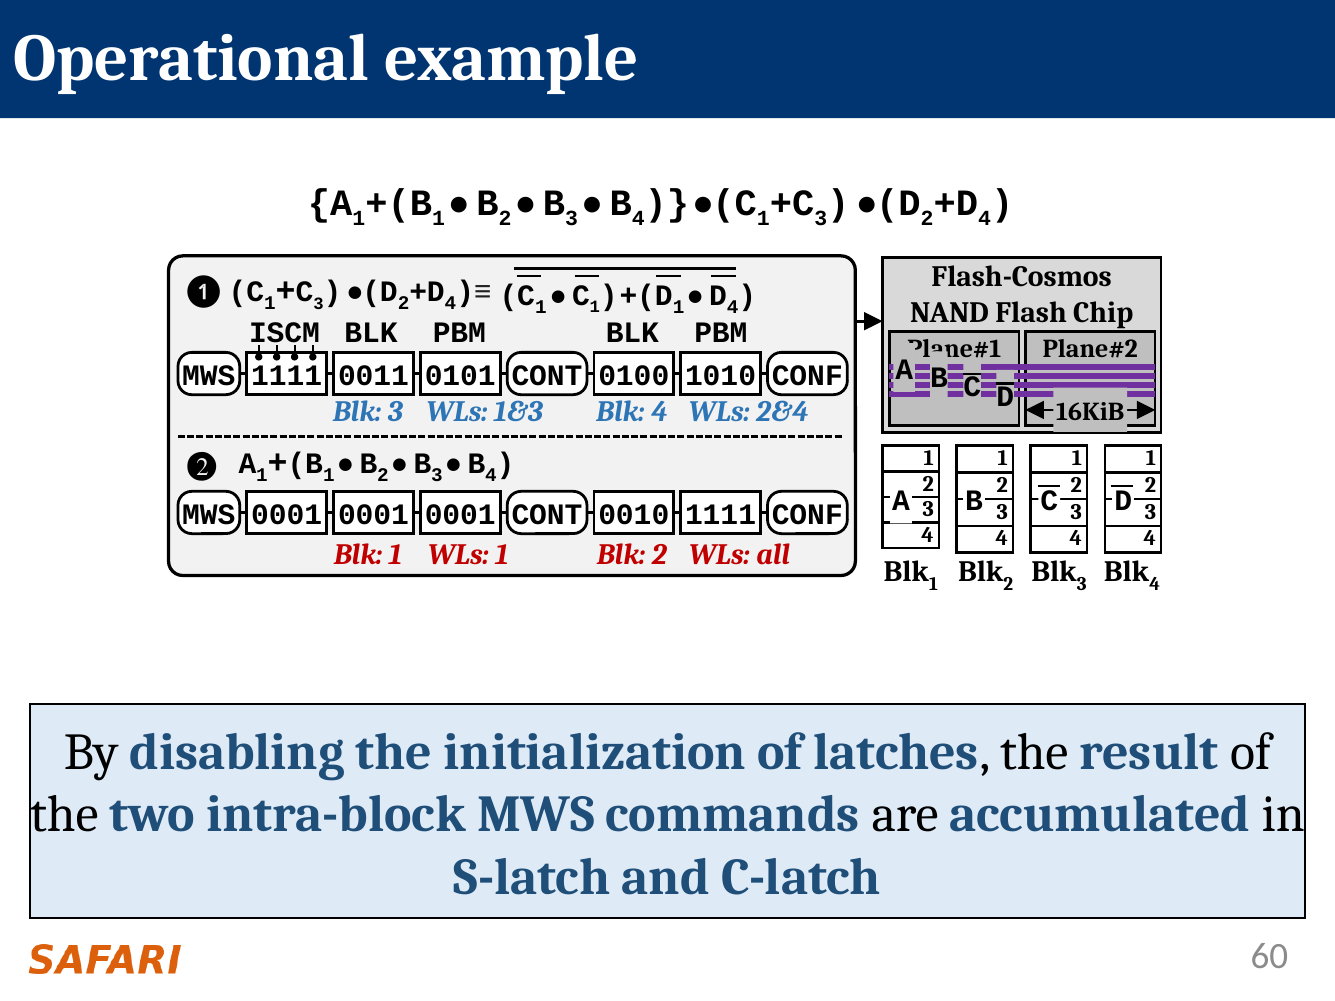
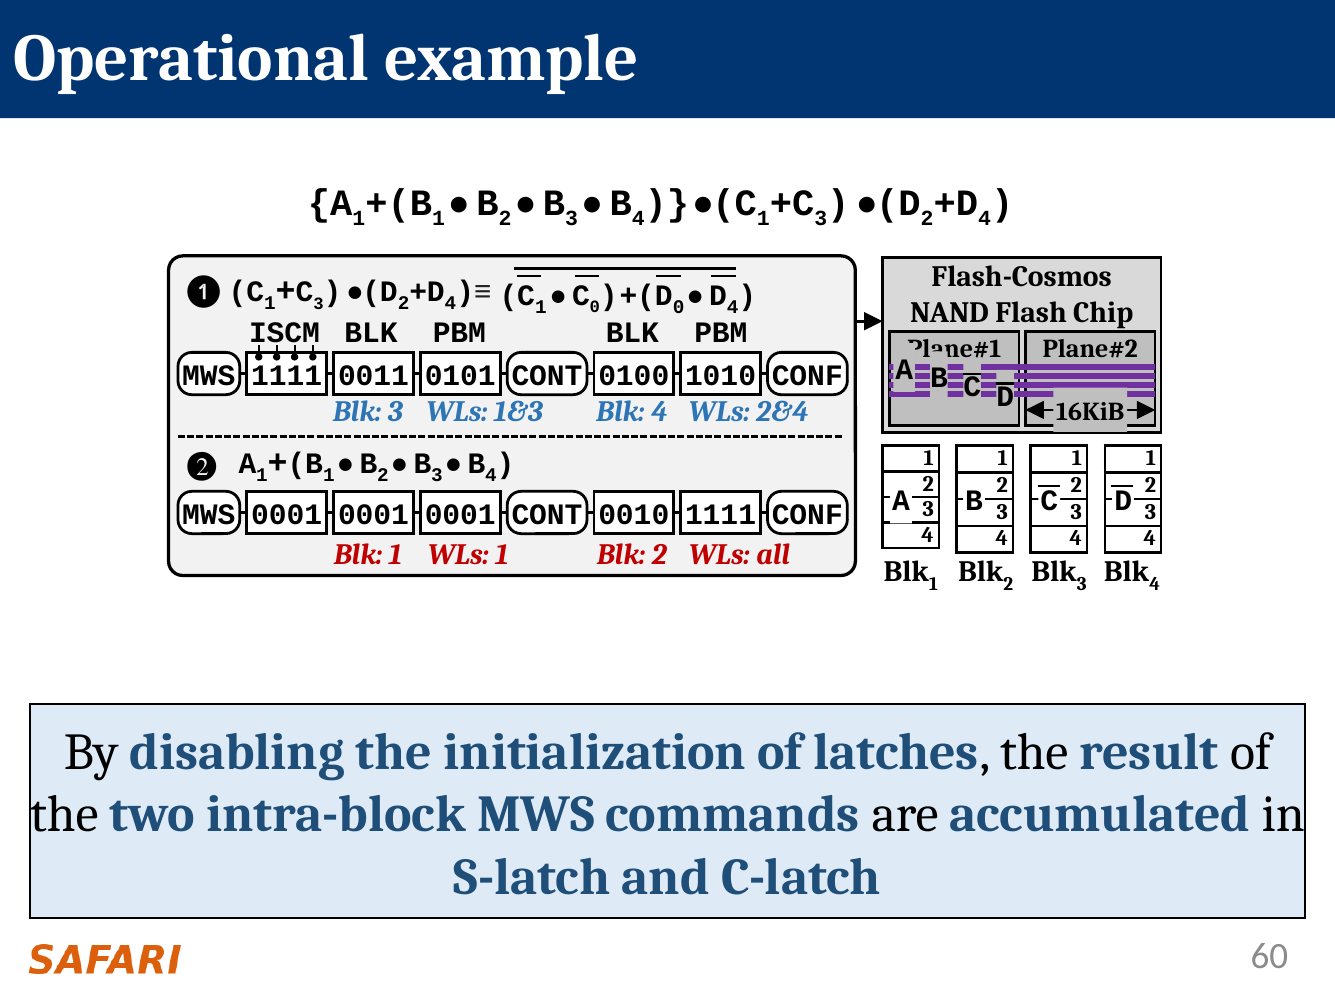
1 at (595, 307): 1 -> 0
1 at (679, 308): 1 -> 0
